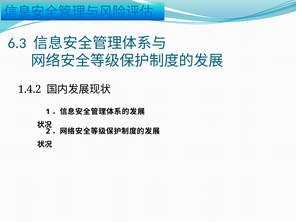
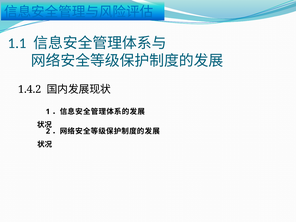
6.3: 6.3 -> 1.1
